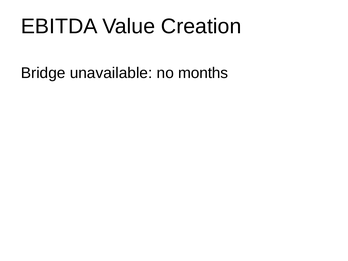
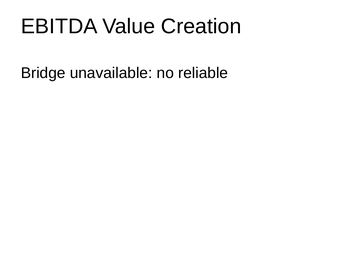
months: months -> reliable
